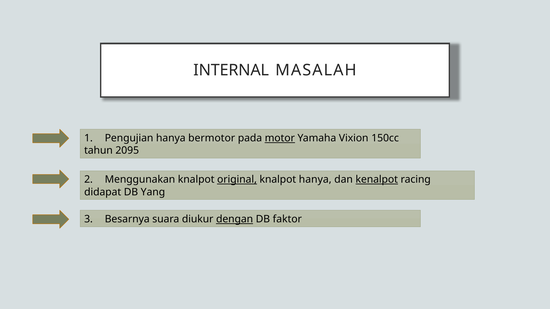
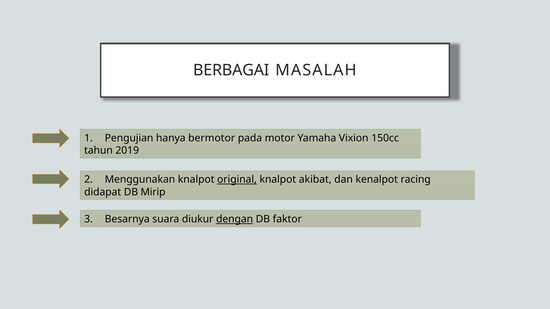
INTERNAL: INTERNAL -> BERBAGAI
motor underline: present -> none
2095: 2095 -> 2019
knalpot hanya: hanya -> akibat
kenalpot underline: present -> none
Yang: Yang -> Mirip
